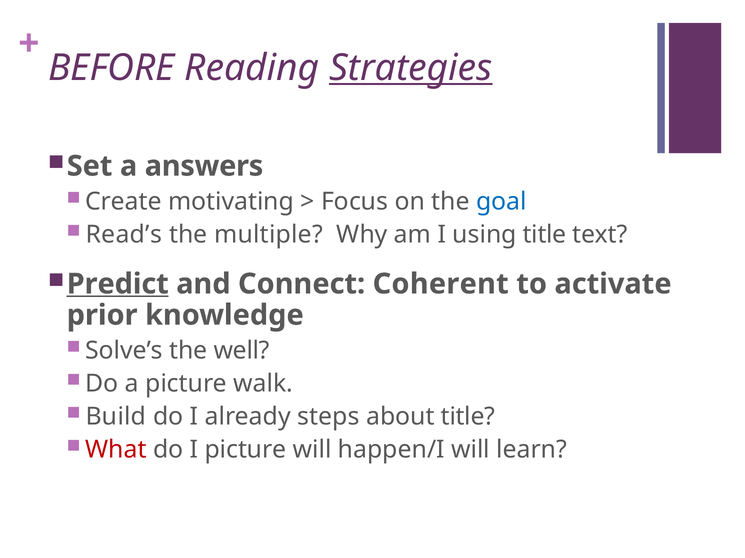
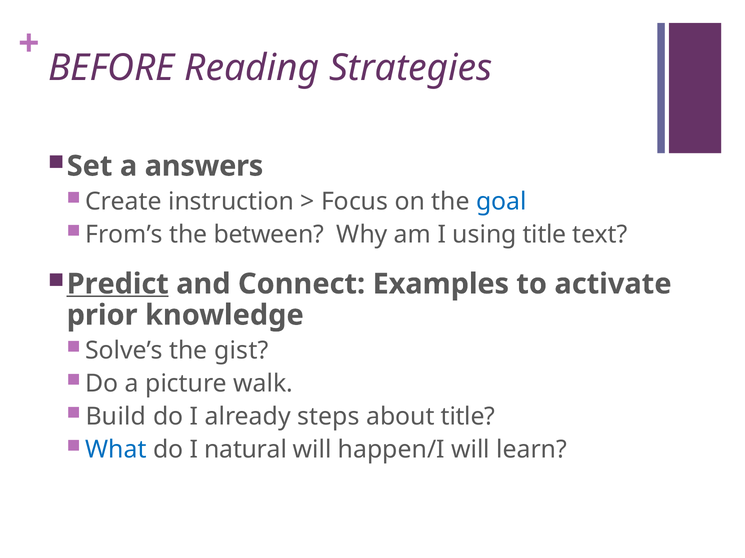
Strategies underline: present -> none
motivating: motivating -> instruction
Read’s: Read’s -> From’s
multiple: multiple -> between
Coherent: Coherent -> Examples
well: well -> gist
What colour: red -> blue
I picture: picture -> natural
